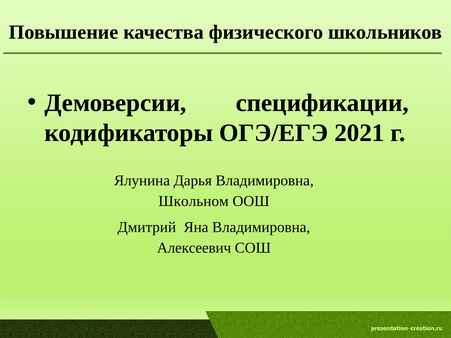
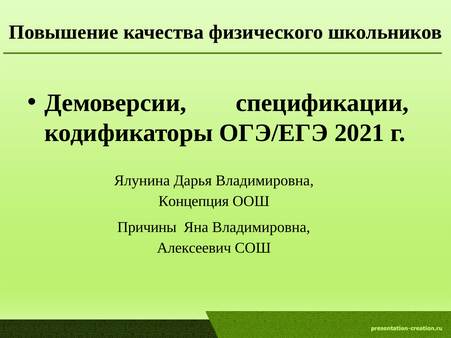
Школьном: Школьном -> Концепция
Дмитрий: Дмитрий -> Причины
